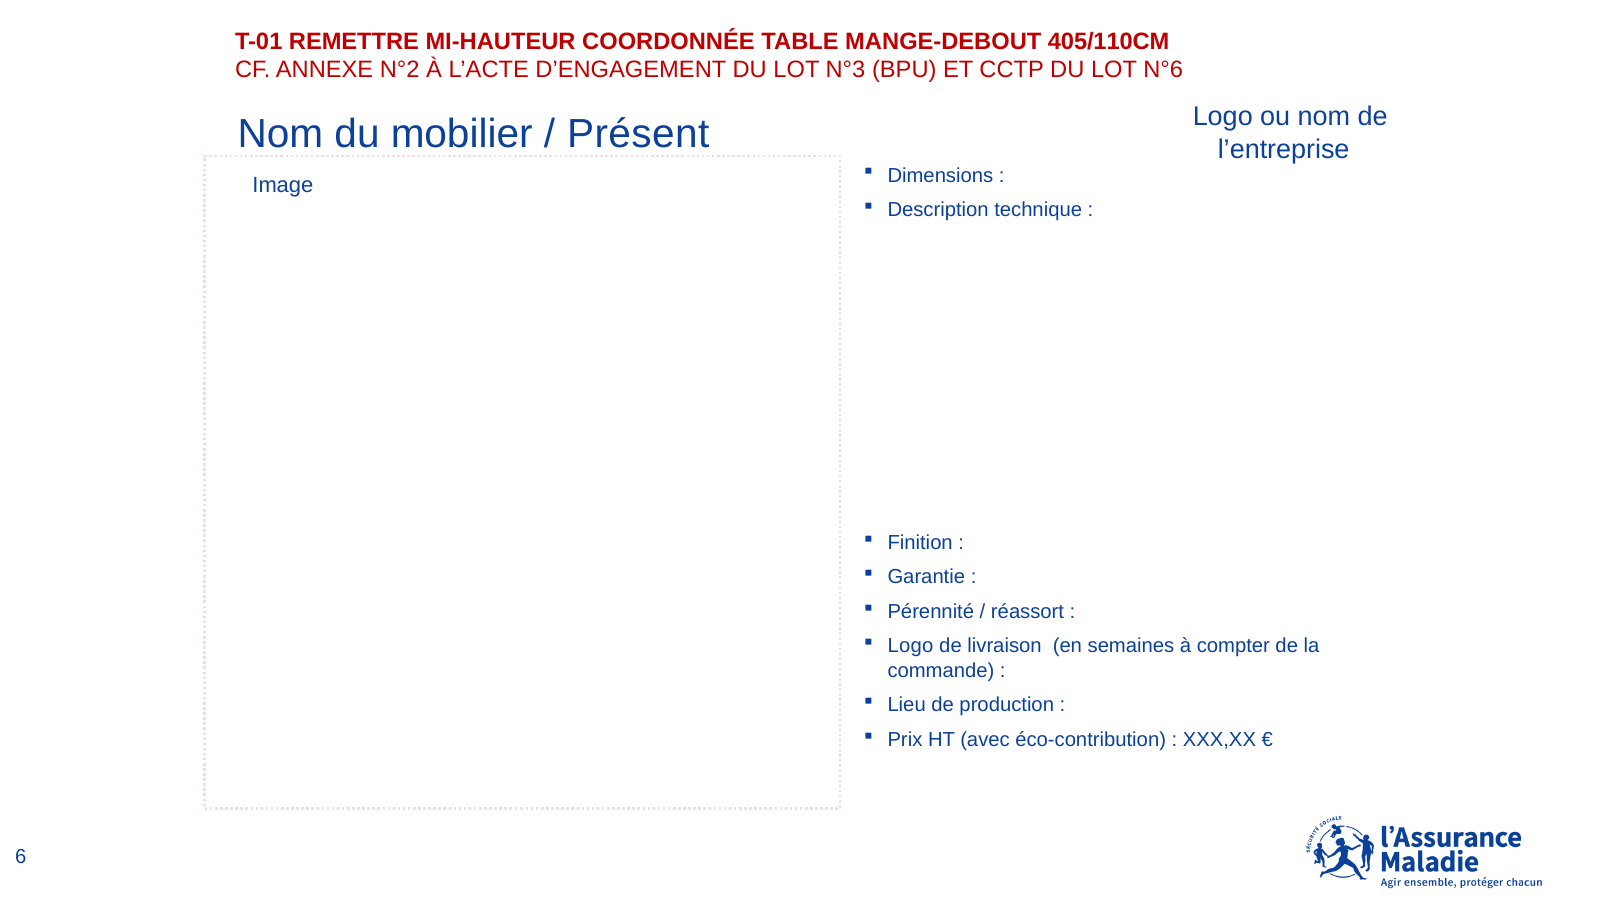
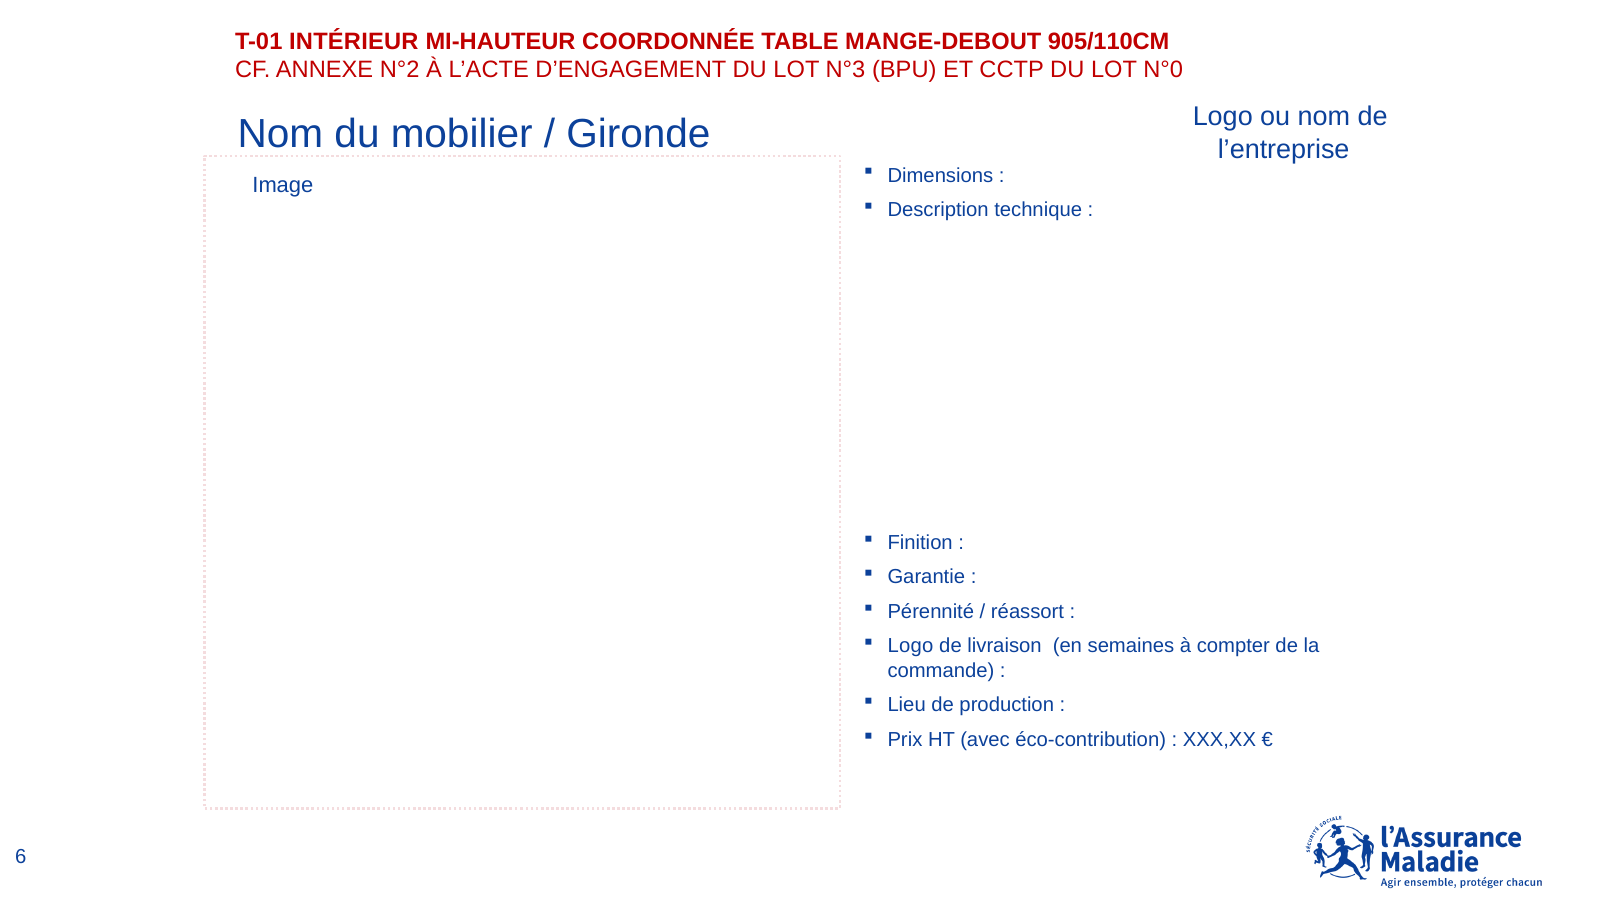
REMETTRE: REMETTRE -> INTÉRIEUR
405/110CM: 405/110CM -> 905/110CM
N°6: N°6 -> N°0
Présent: Présent -> Gironde
